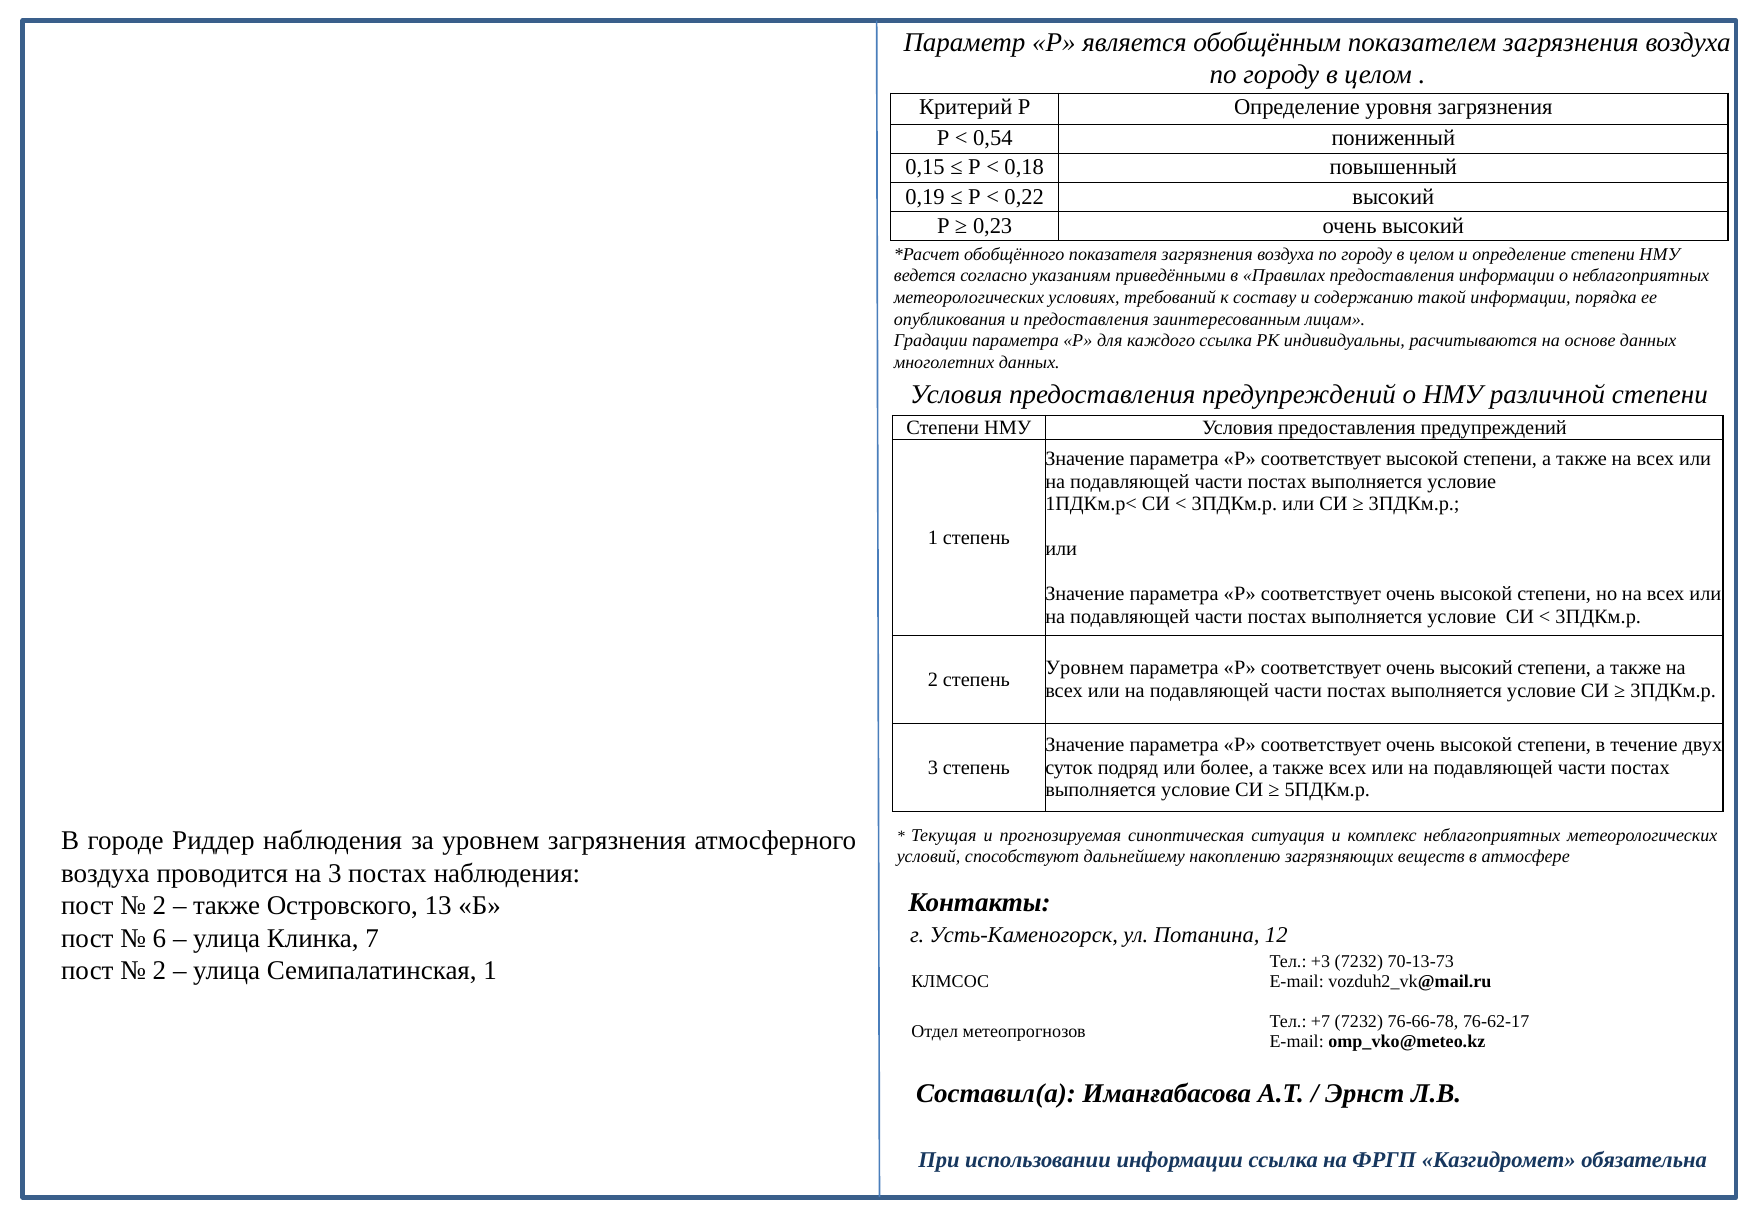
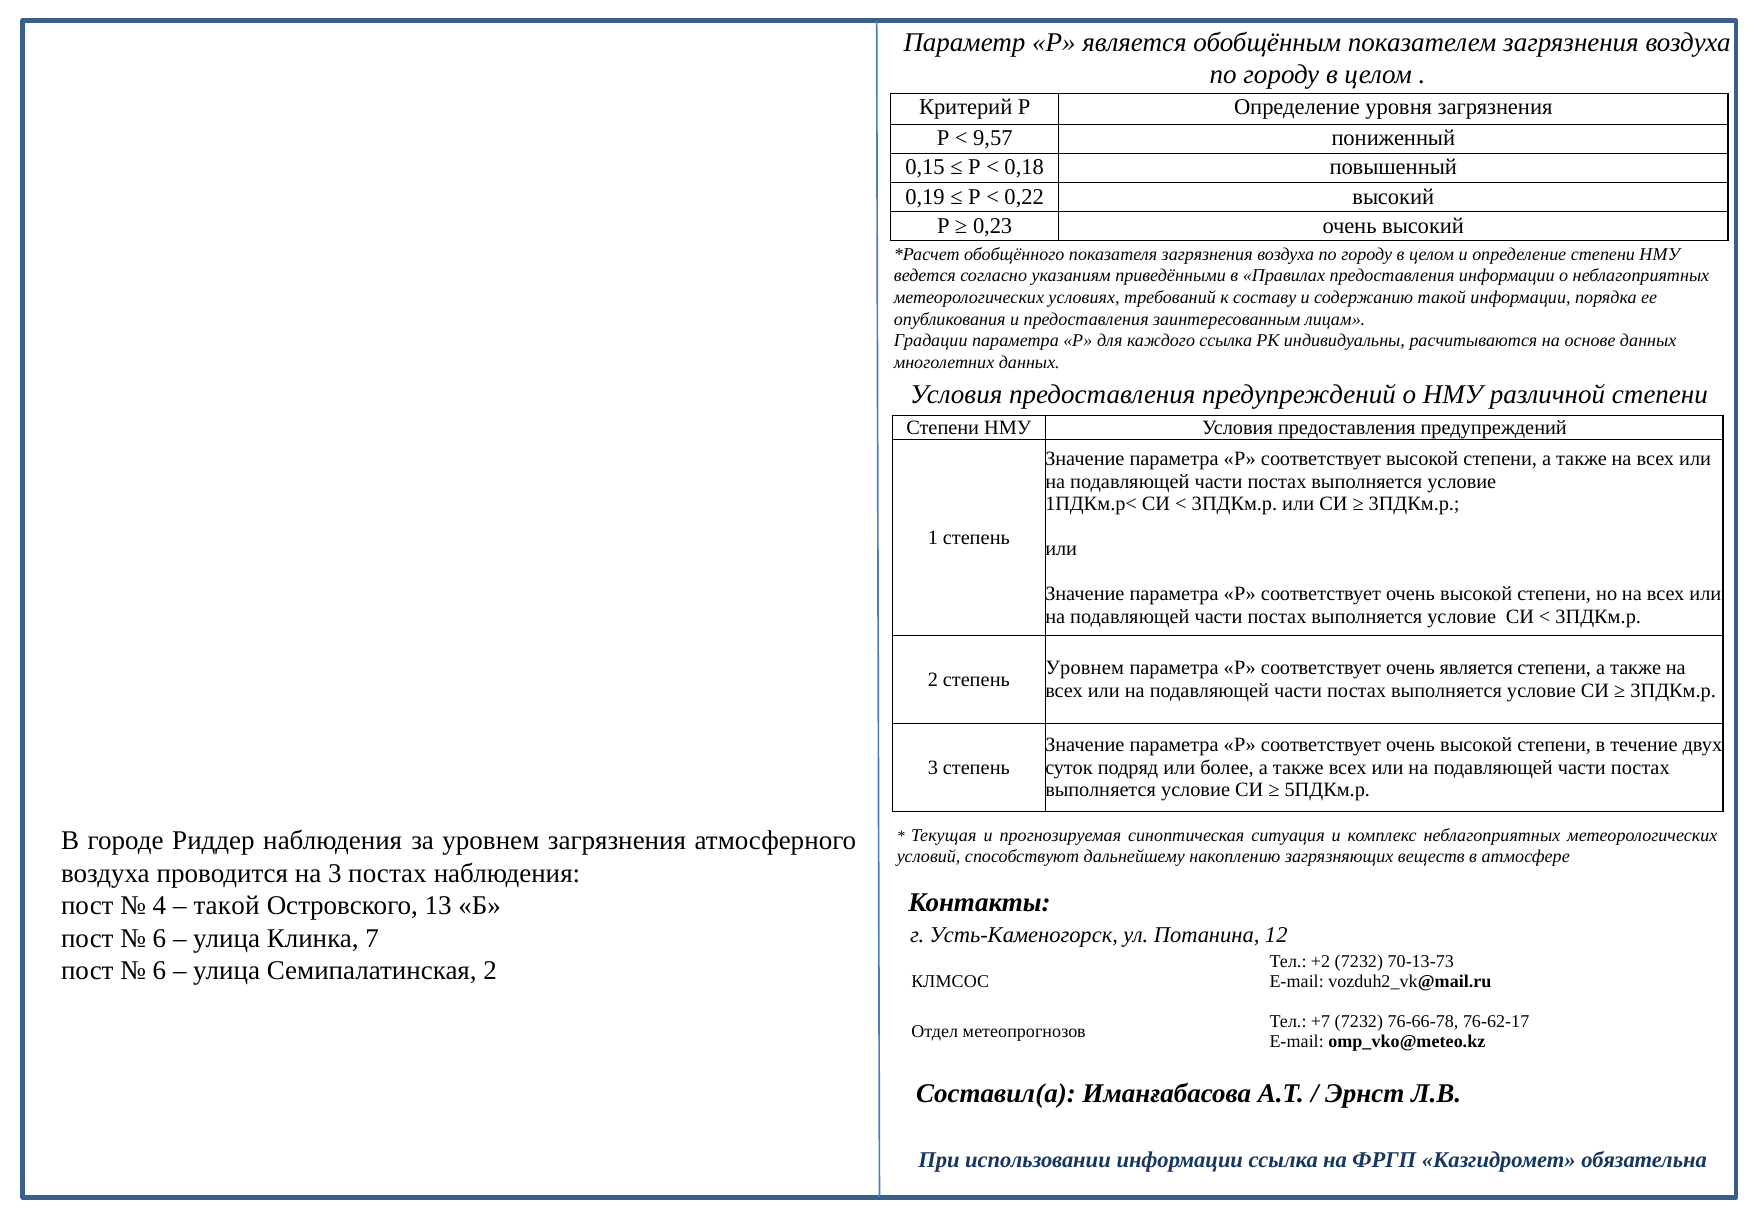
0,54: 0,54 -> 9,57
соответствует очень высокий: высокий -> является
2 at (159, 906): 2 -> 4
также at (227, 906): также -> такой
+3: +3 -> +2
2 at (159, 971): 2 -> 6
Семипалатинская 1: 1 -> 2
